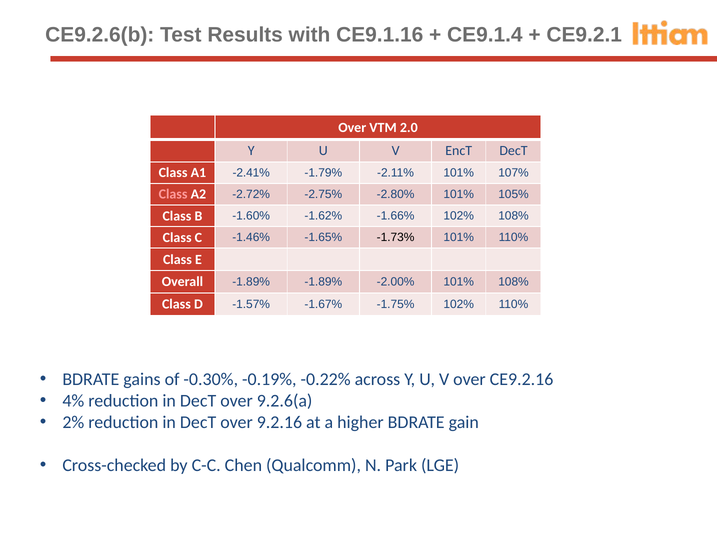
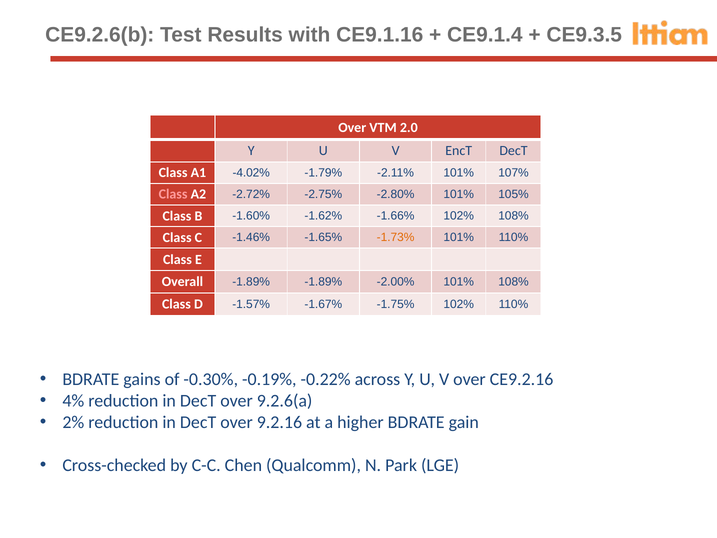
CE9.2.1: CE9.2.1 -> CE9.3.5
-2.41%: -2.41% -> -4.02%
-1.73% colour: black -> orange
